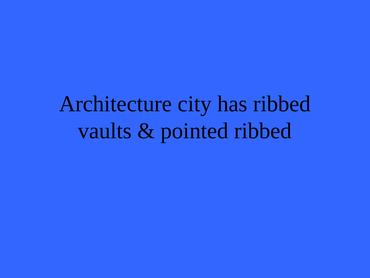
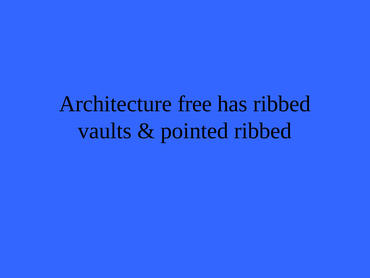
city: city -> free
